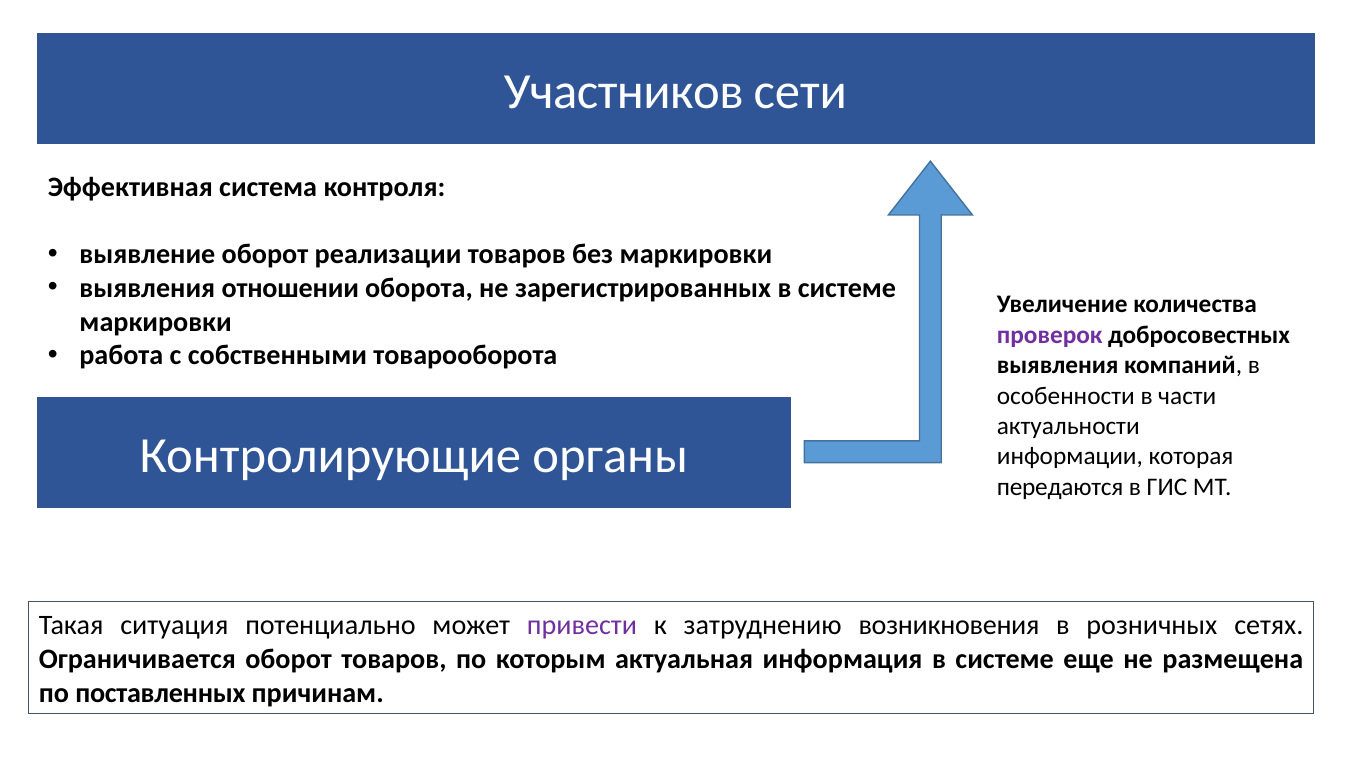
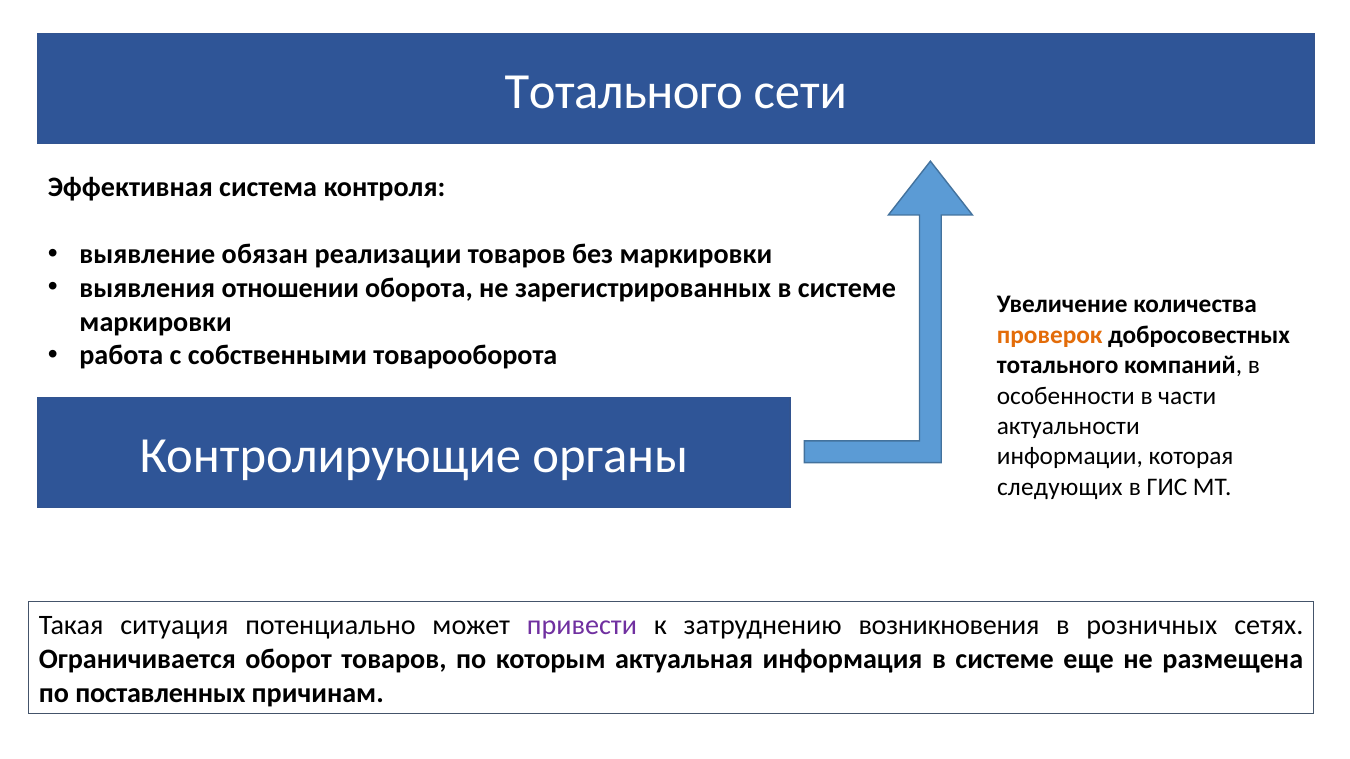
Участников at (624, 92): Участников -> Тотального
выявление оборот: оборот -> обязан
проверок colour: purple -> orange
выявления at (1058, 366): выявления -> тотального
передаются: передаются -> следующих
